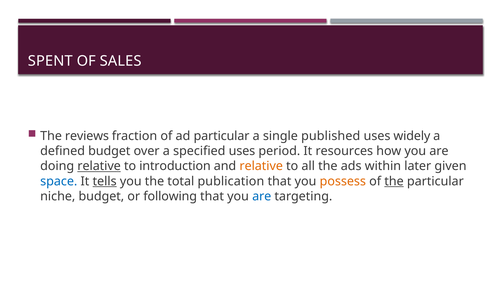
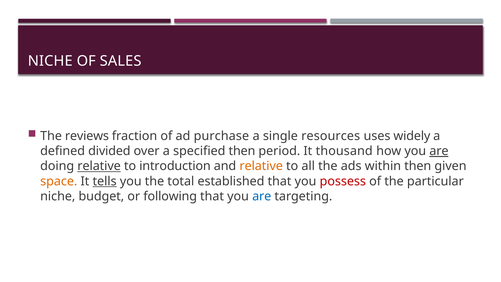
SPENT at (50, 61): SPENT -> NICHE
ad particular: particular -> purchase
published: published -> resources
defined budget: budget -> divided
specified uses: uses -> then
resources: resources -> thousand
are at (439, 151) underline: none -> present
within later: later -> then
space colour: blue -> orange
publication: publication -> established
possess colour: orange -> red
the at (394, 181) underline: present -> none
